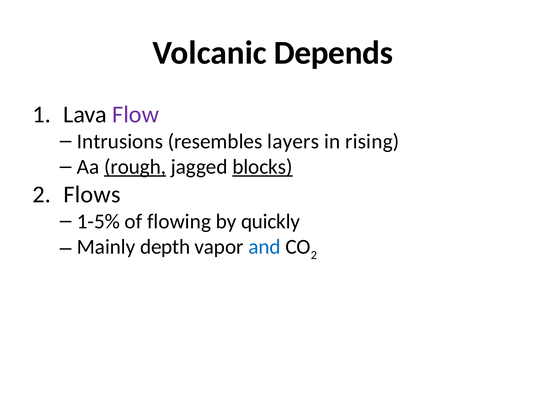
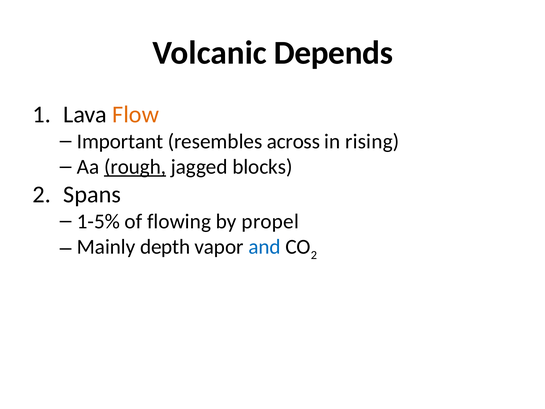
Flow colour: purple -> orange
Intrusions: Intrusions -> Important
layers: layers -> across
blocks underline: present -> none
Flows: Flows -> Spans
quickly: quickly -> propel
